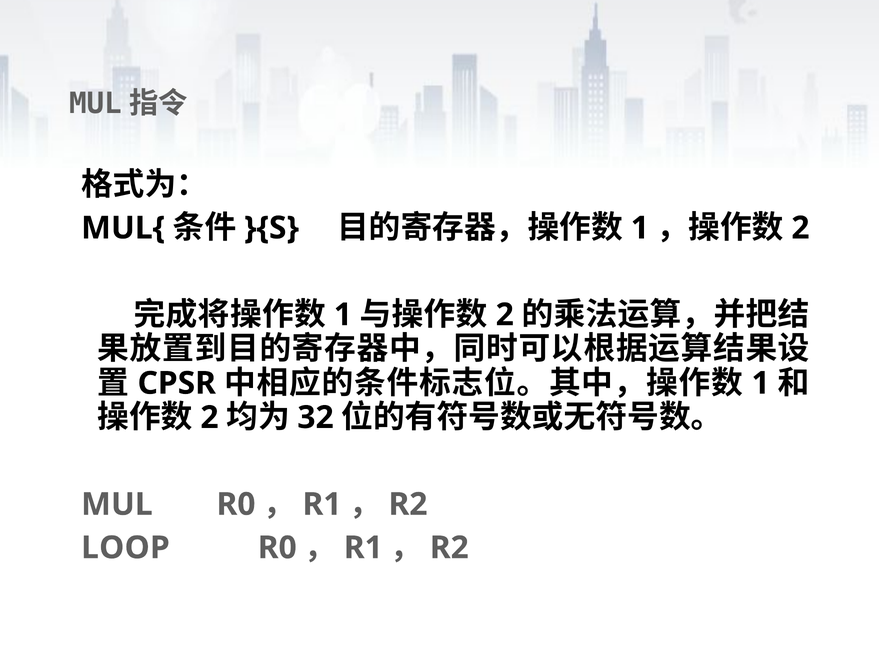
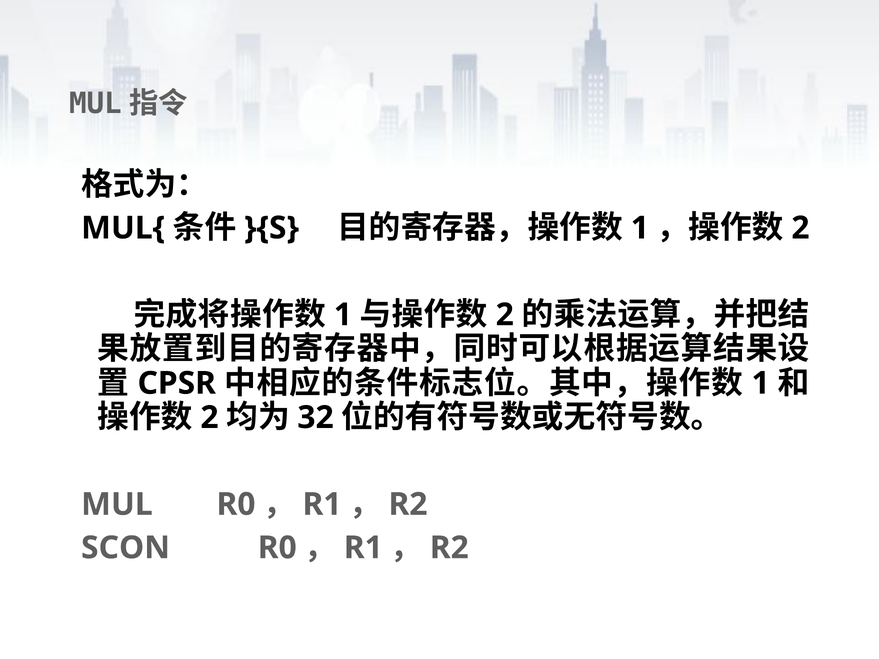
LOOP: LOOP -> SCON
